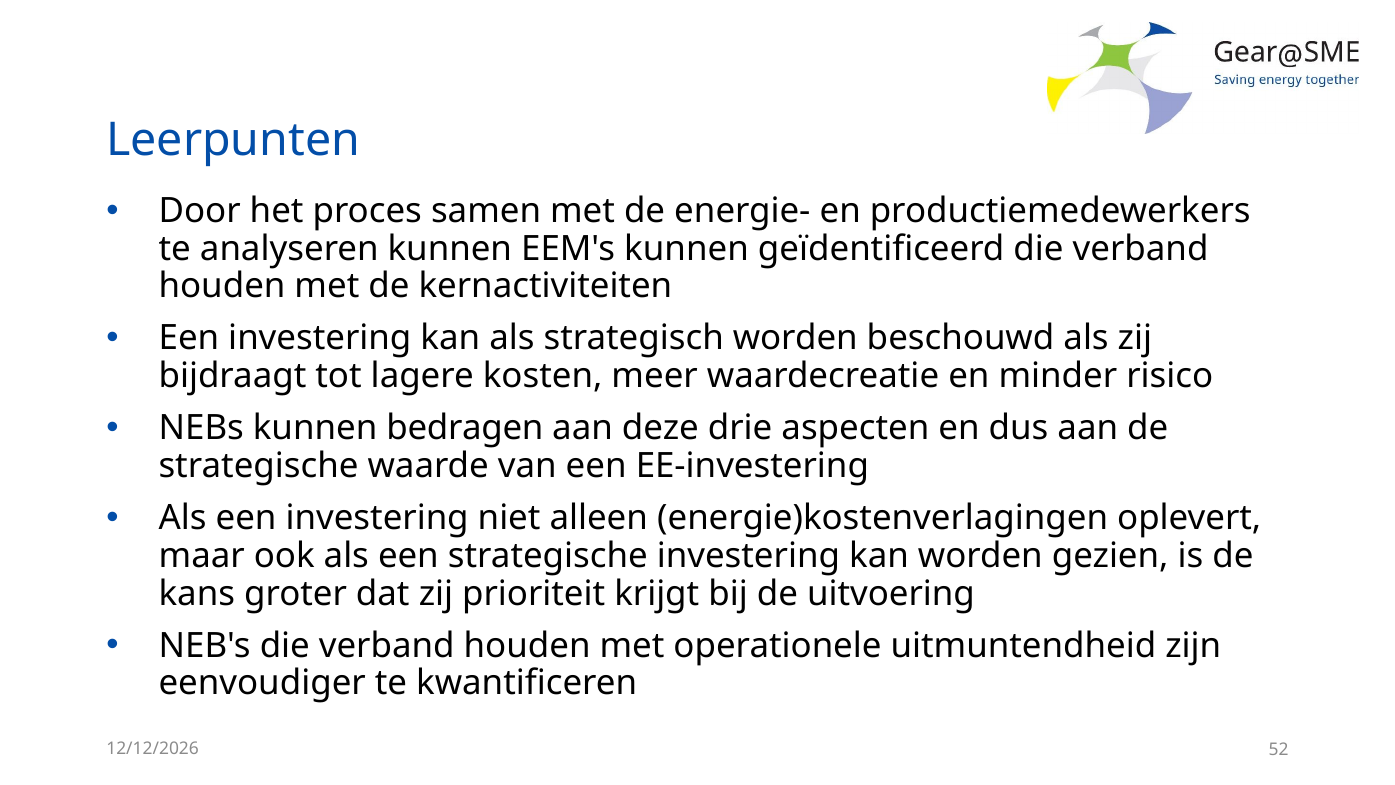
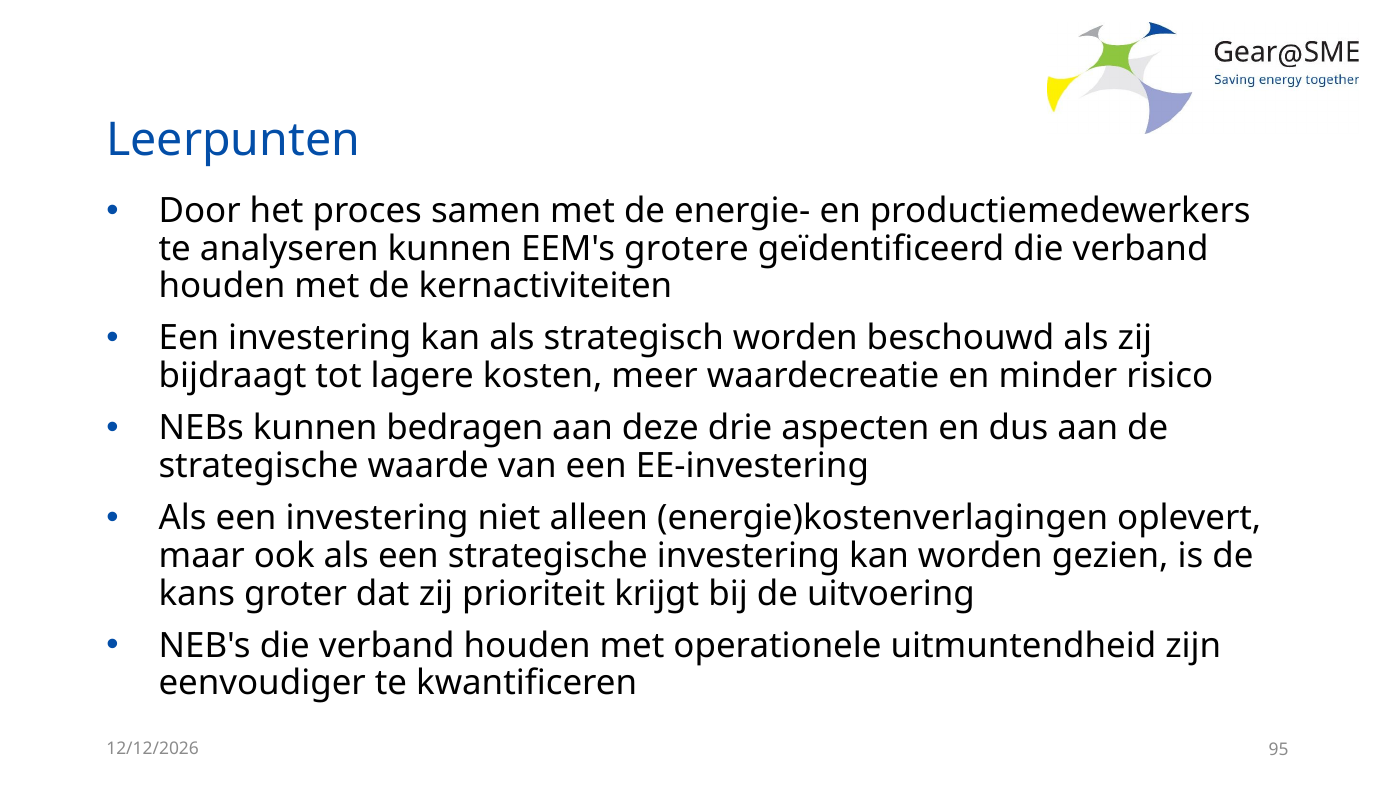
EEM's kunnen: kunnen -> grotere
52: 52 -> 95
